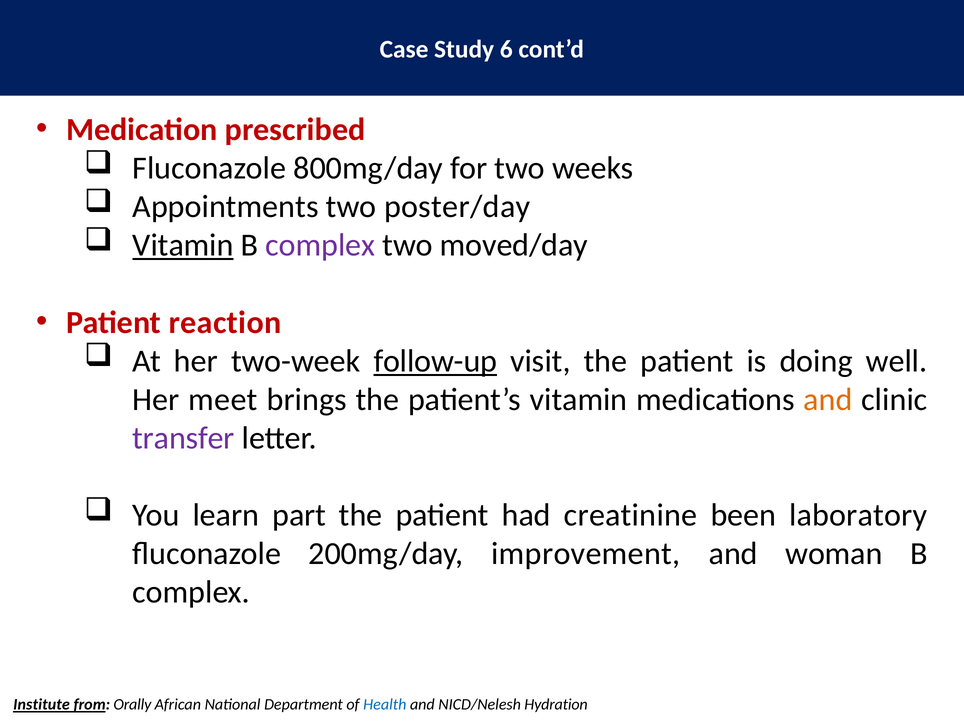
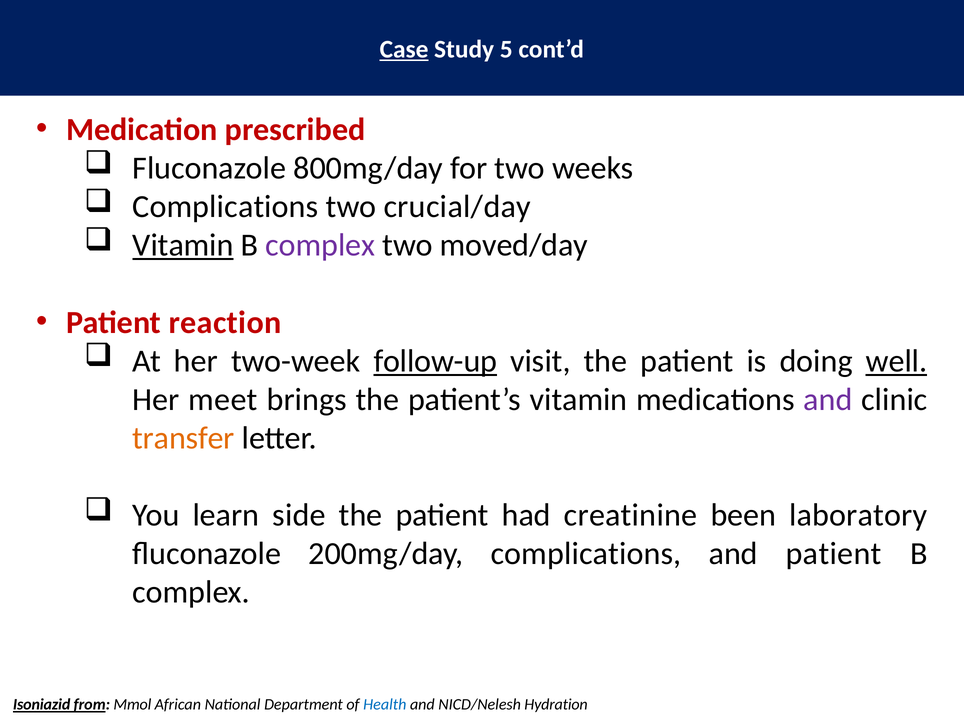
Case underline: none -> present
6: 6 -> 5
Appointments at (226, 207): Appointments -> Complications
poster/day: poster/day -> crucial/day
well underline: none -> present
and at (828, 400) colour: orange -> purple
transfer colour: purple -> orange
part: part -> side
200mg/day improvement: improvement -> complications
and woman: woman -> patient
Institute: Institute -> Isoniazid
Orally: Orally -> Mmol
